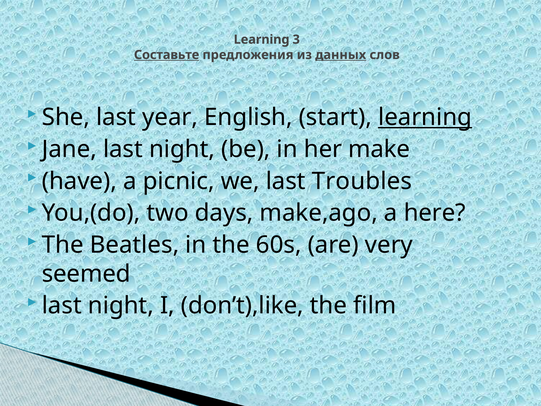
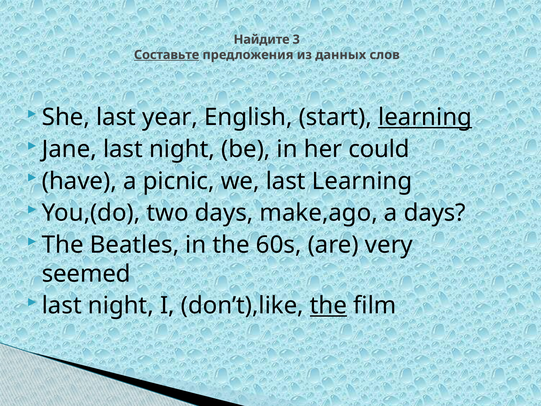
Learning at (262, 39): Learning -> Найдите
данных underline: present -> none
make: make -> could
last Troubles: Troubles -> Learning
a here: here -> days
the at (329, 306) underline: none -> present
